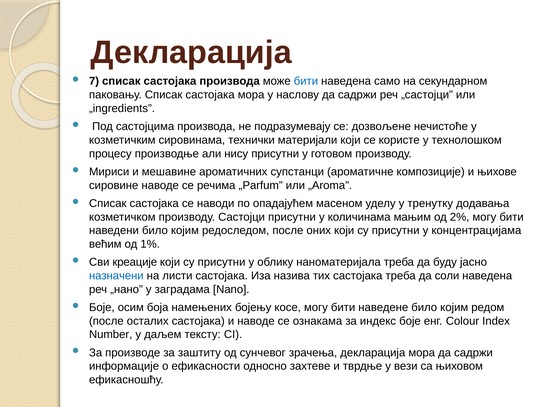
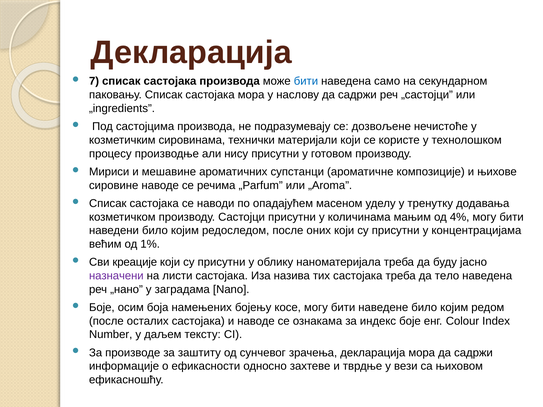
2%: 2% -> 4%
назначени colour: blue -> purple
соли: соли -> тело
